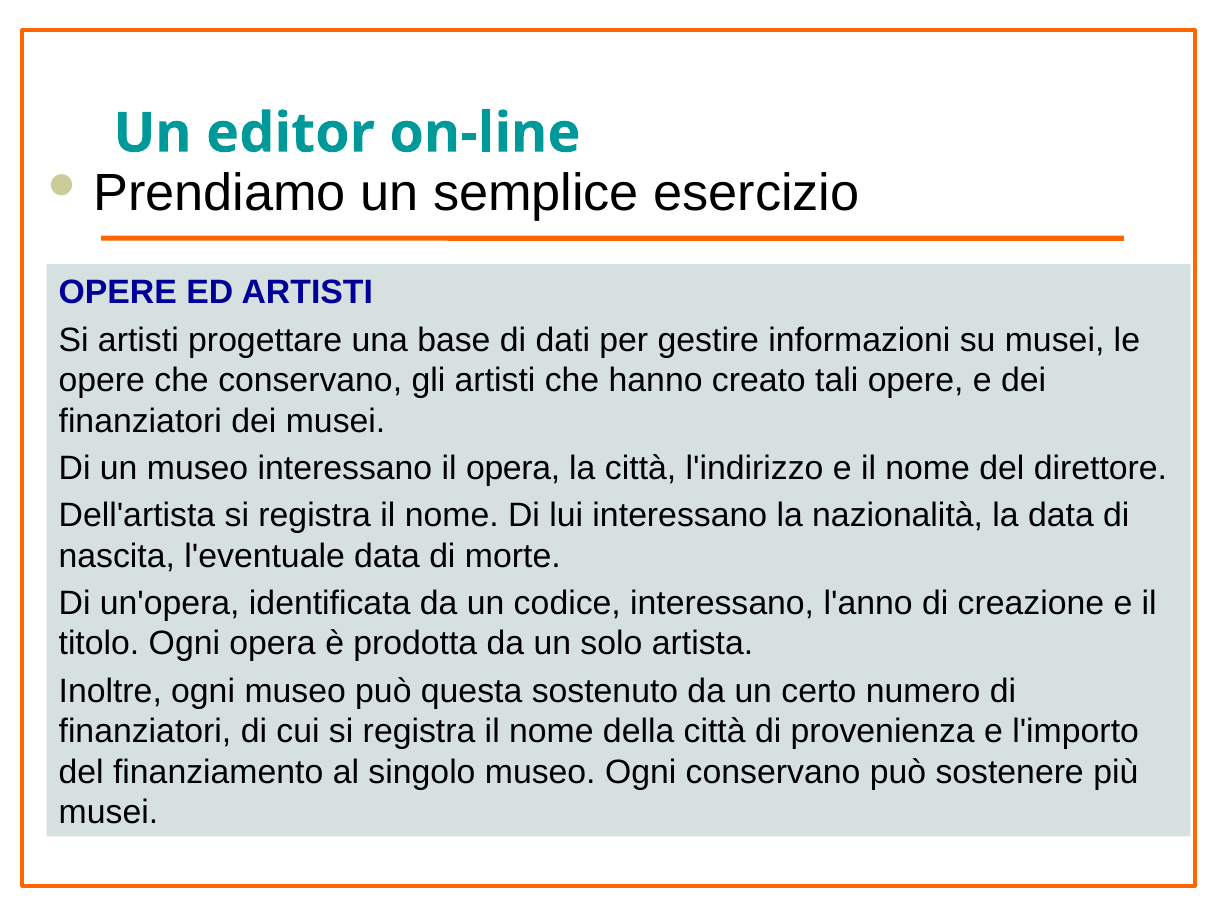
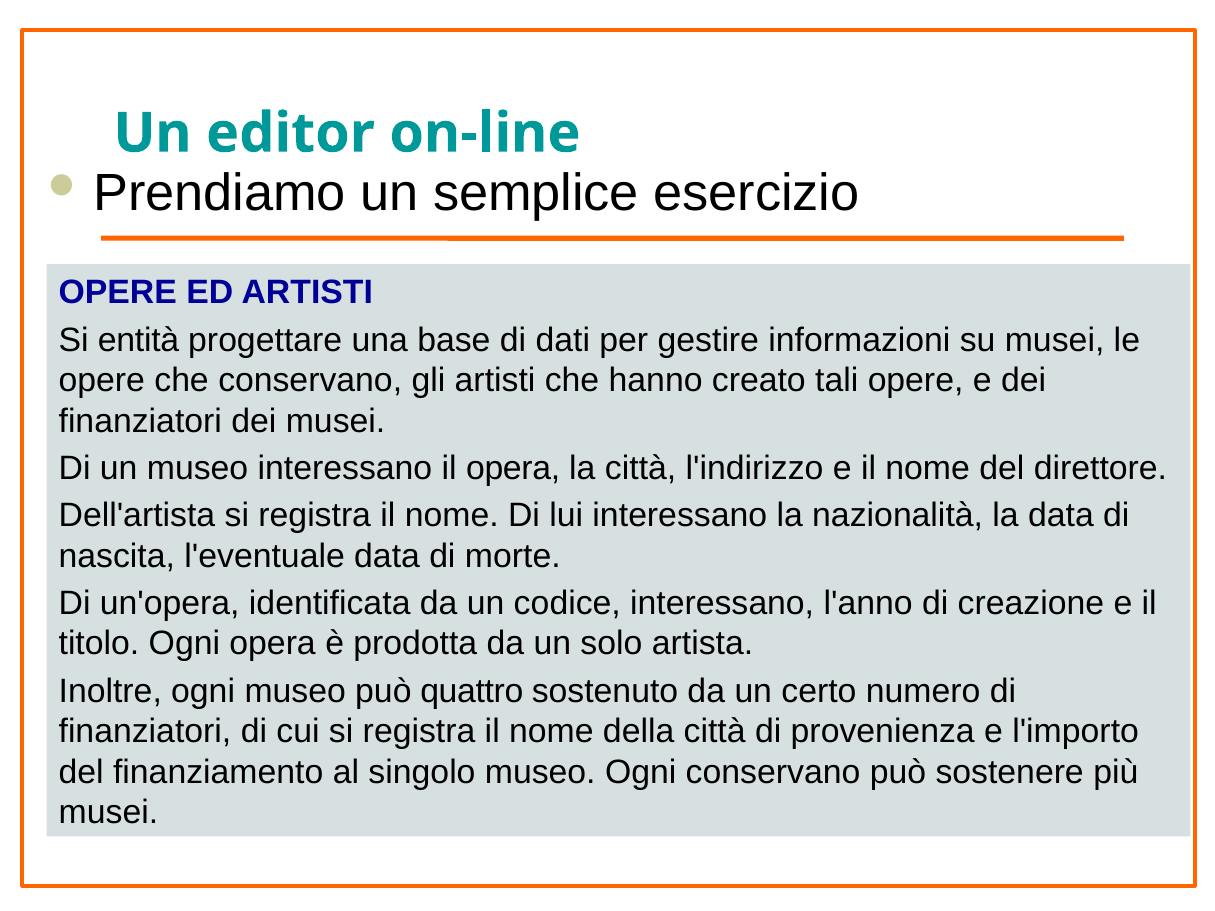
Si artisti: artisti -> entità
questa: questa -> quattro
